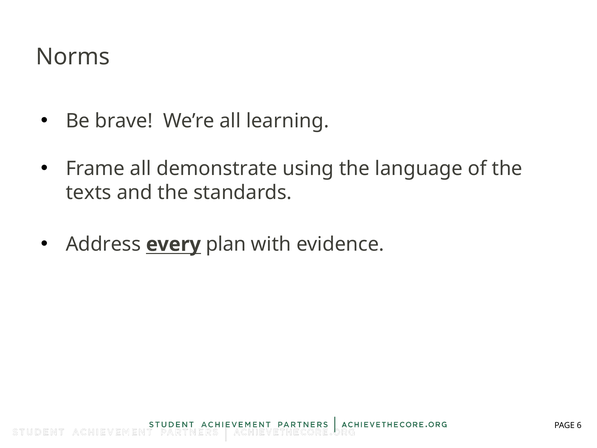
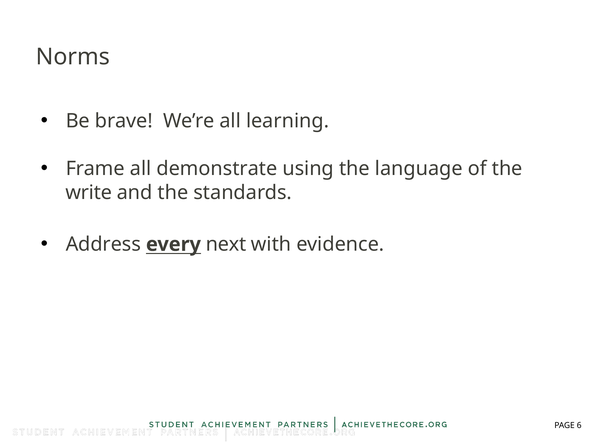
texts: texts -> write
plan: plan -> next
